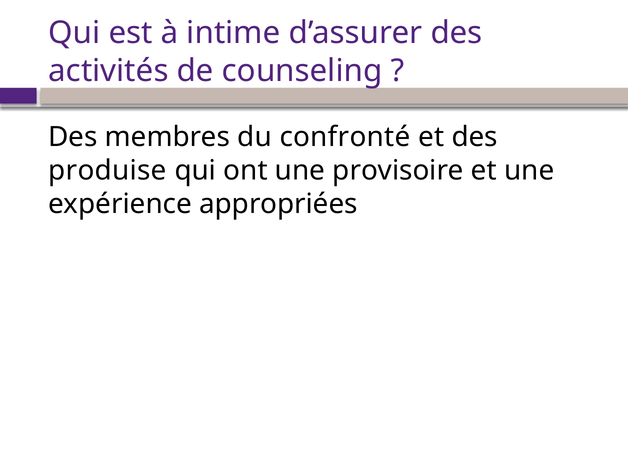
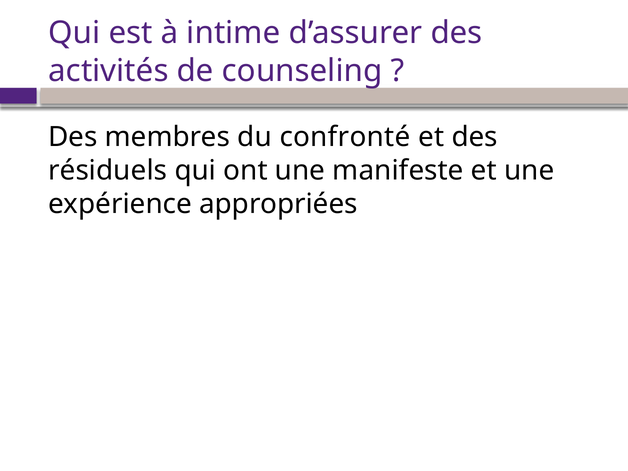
produise: produise -> résiduels
provisoire: provisoire -> manifeste
